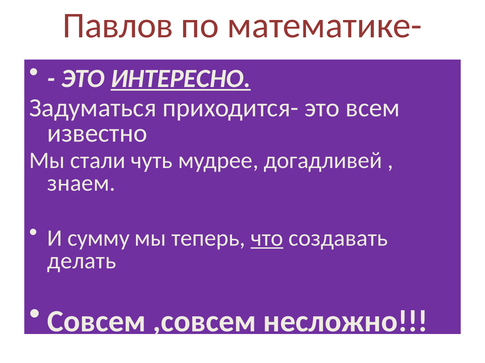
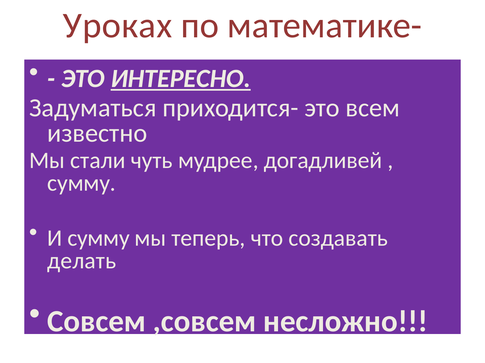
Павлов: Павлов -> Уроках
знаем at (81, 183): знаем -> сумму
что underline: present -> none
